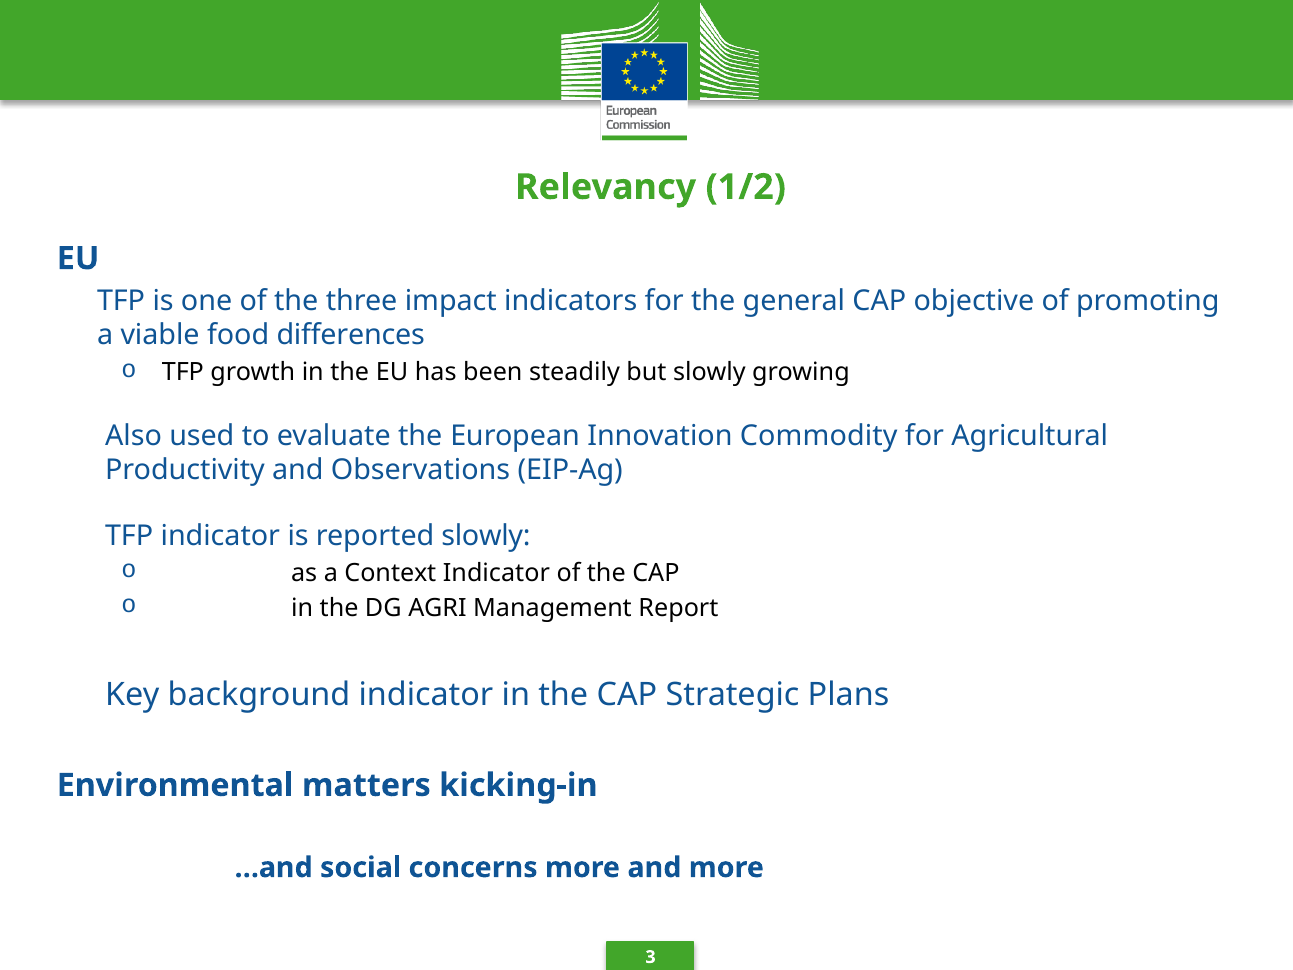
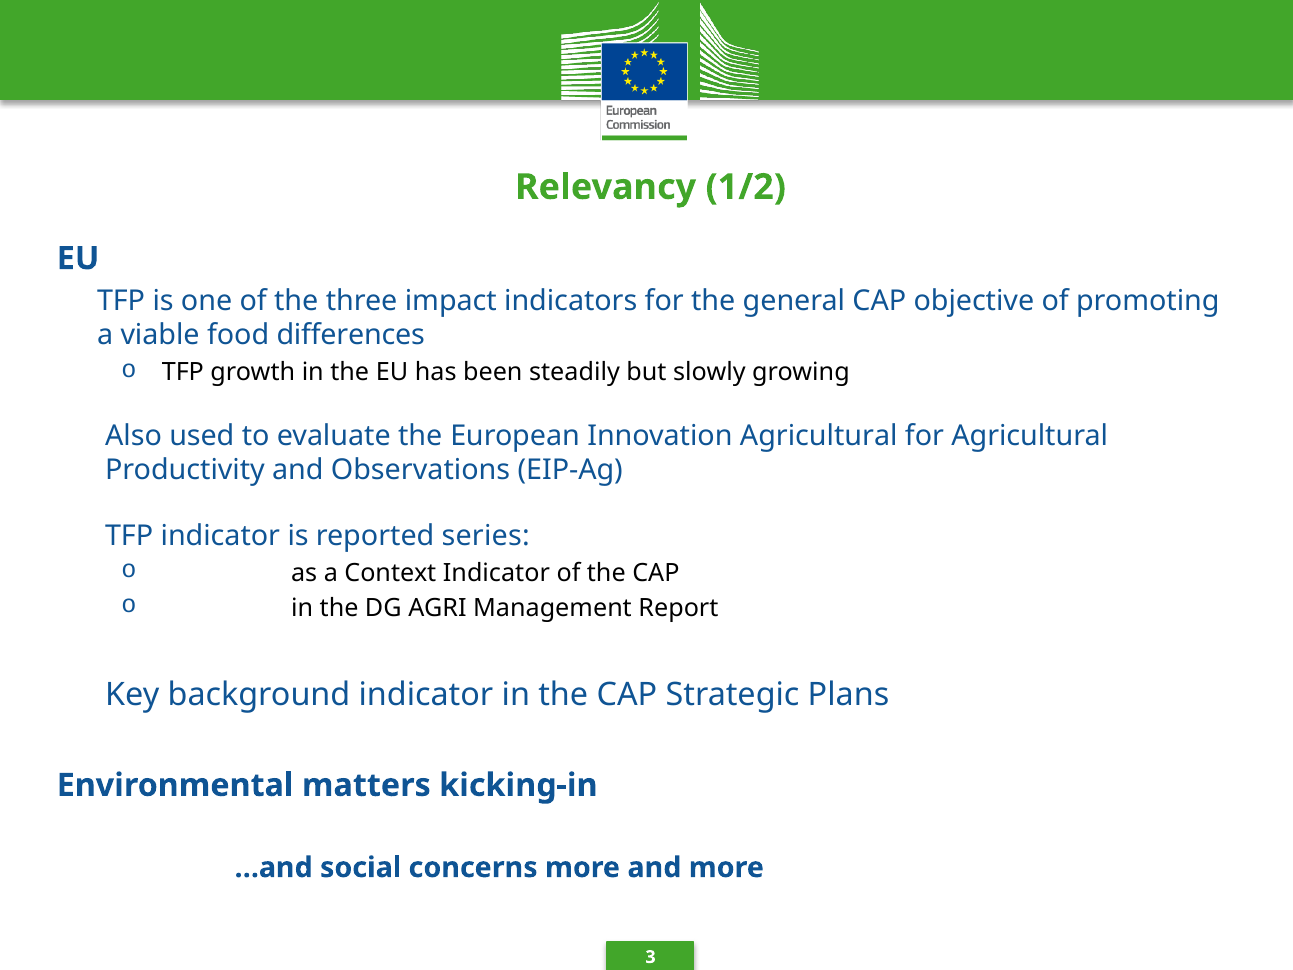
Innovation Commodity: Commodity -> Agricultural
reported slowly: slowly -> series
